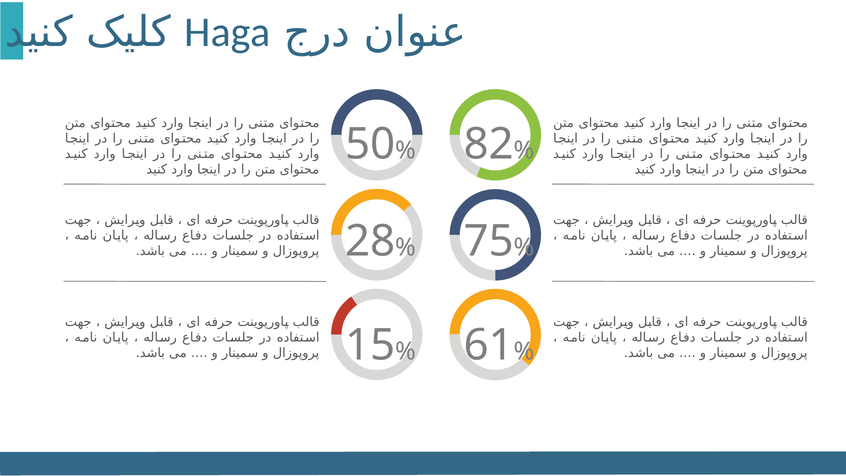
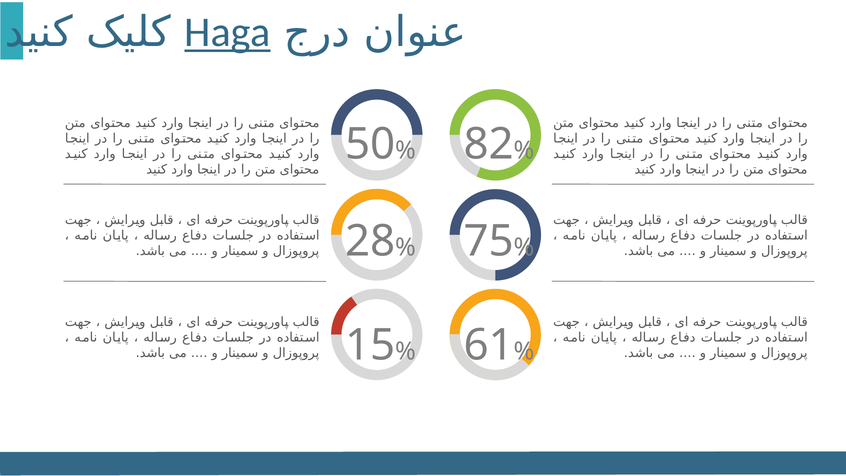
Haga underline: none -> present
